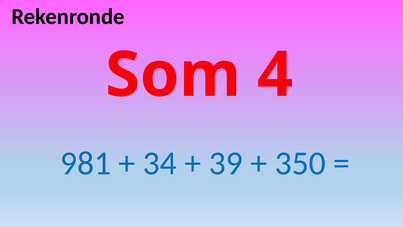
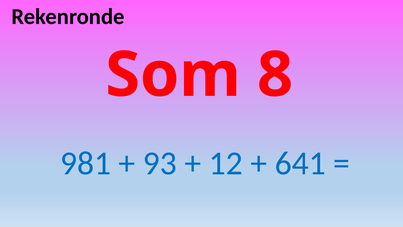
4: 4 -> 8
34: 34 -> 93
39: 39 -> 12
350: 350 -> 641
